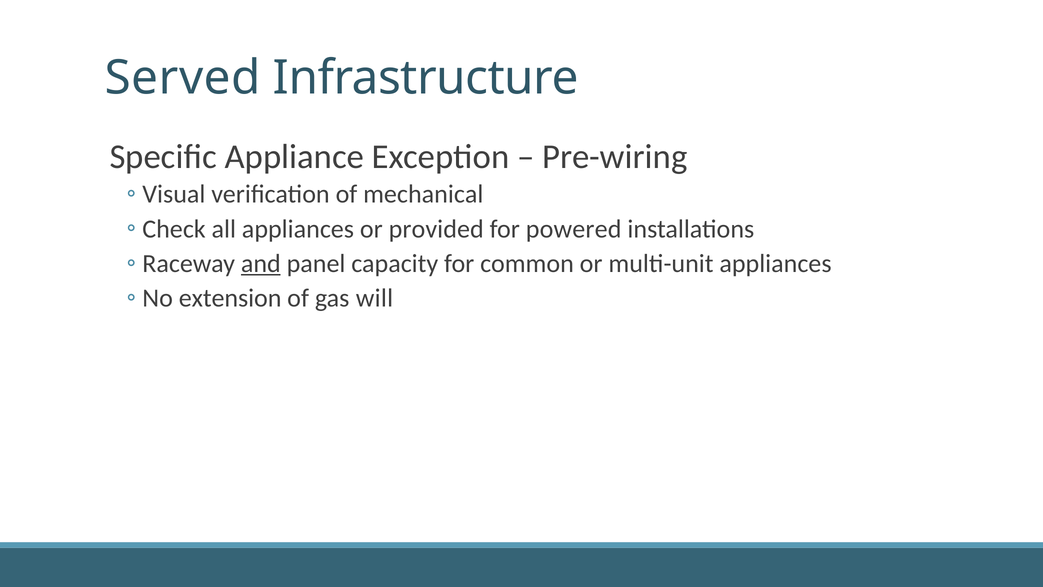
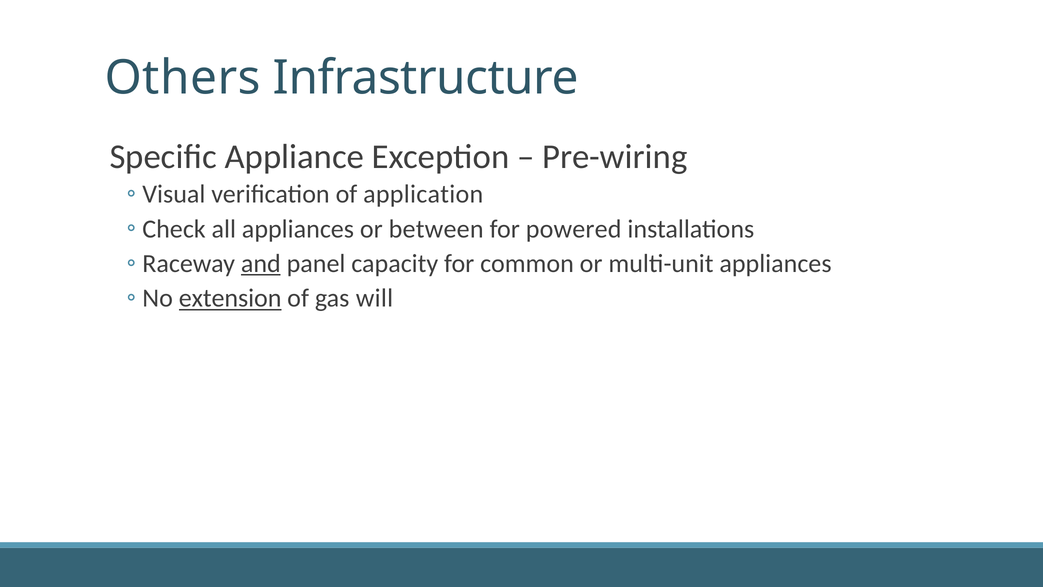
Served: Served -> Others
mechanical: mechanical -> application
provided: provided -> between
extension underline: none -> present
